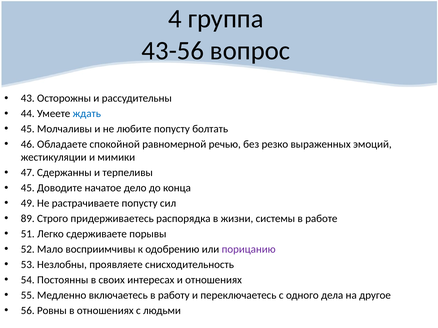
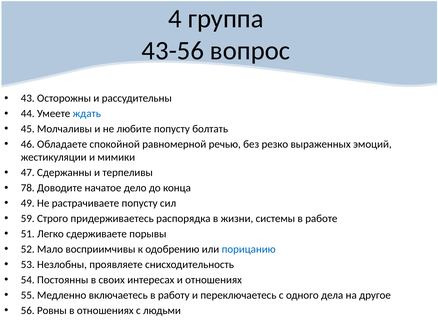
45 at (28, 188): 45 -> 78
89: 89 -> 59
порицанию colour: purple -> blue
